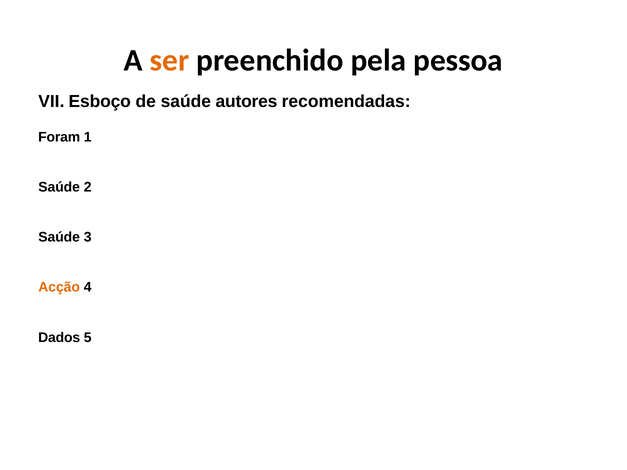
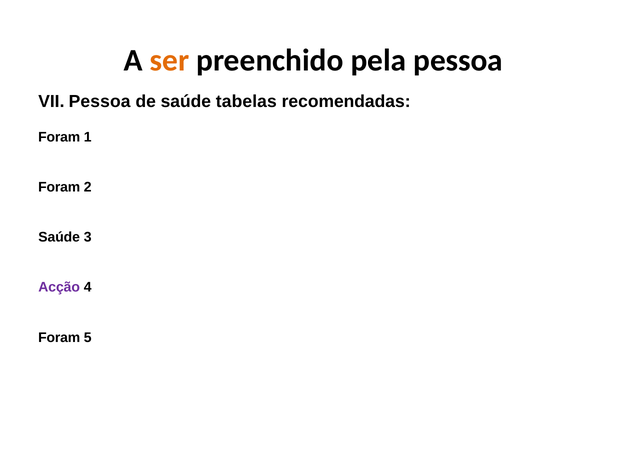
VII Esboço: Esboço -> Pessoa
autores: autores -> tabelas
Saúde at (59, 187): Saúde -> Foram
Acção colour: orange -> purple
Dados at (59, 338): Dados -> Foram
